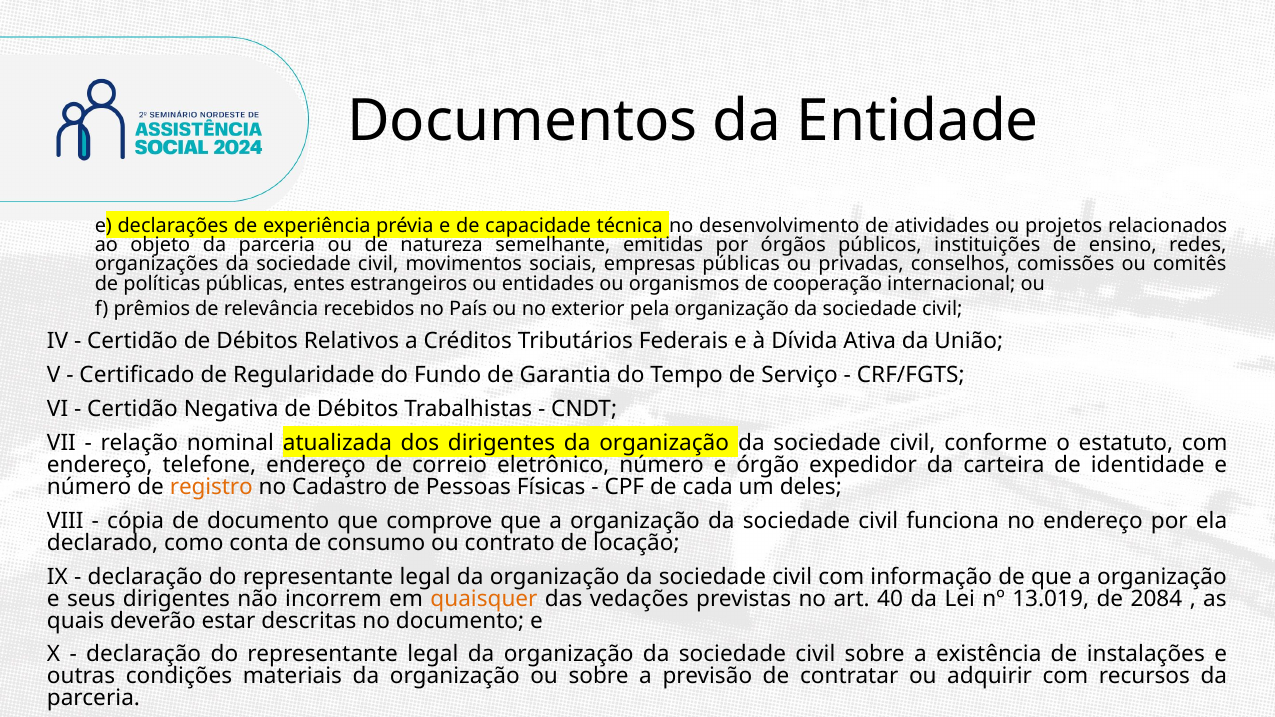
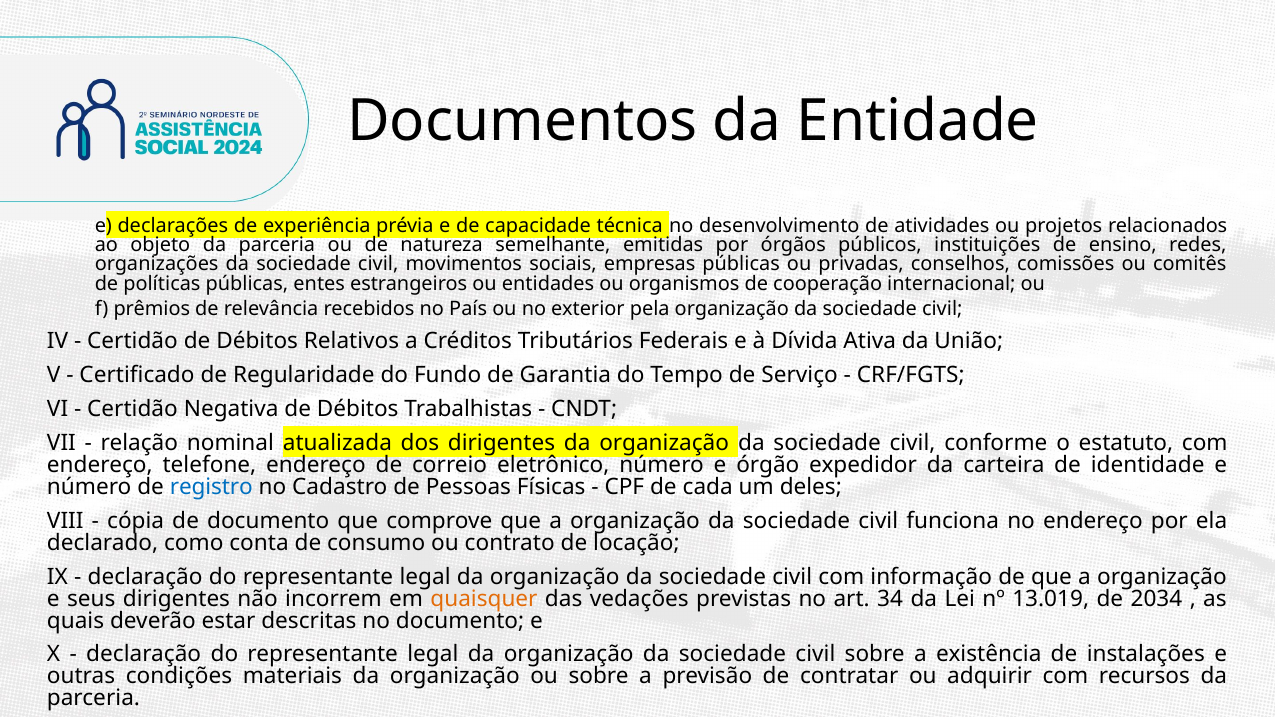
registro colour: orange -> blue
40: 40 -> 34
2084: 2084 -> 2034
